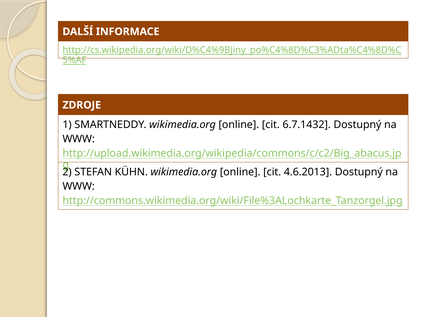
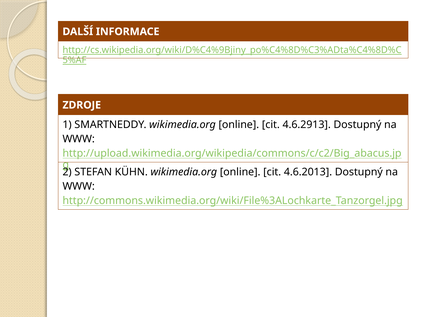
6.7.1432: 6.7.1432 -> 4.6.2913
